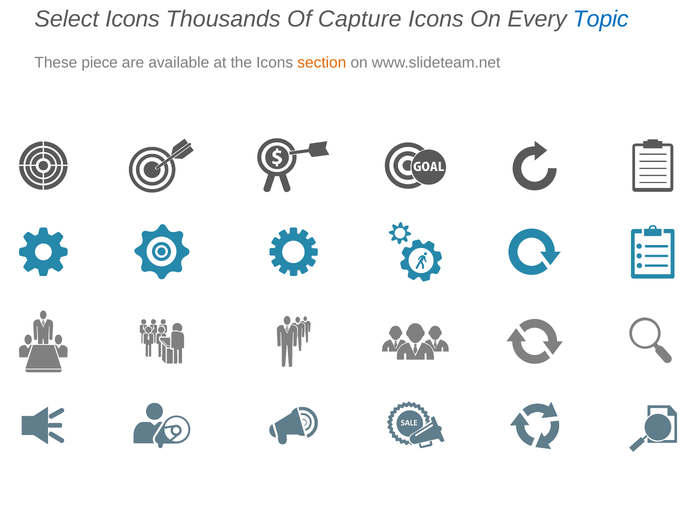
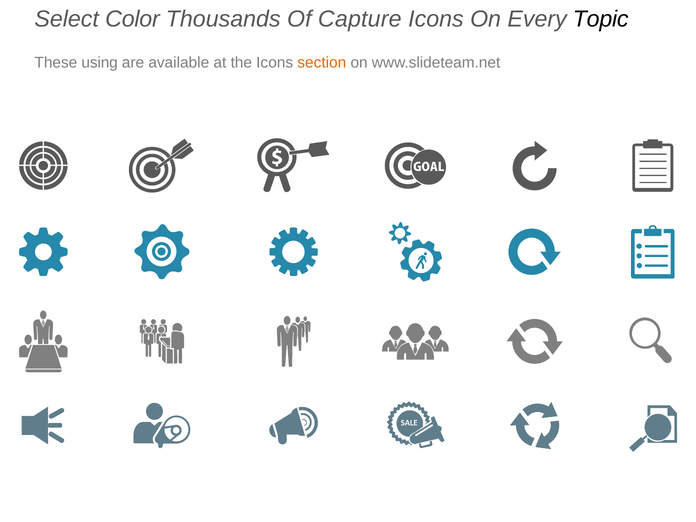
Select Icons: Icons -> Color
Topic colour: blue -> black
piece: piece -> using
